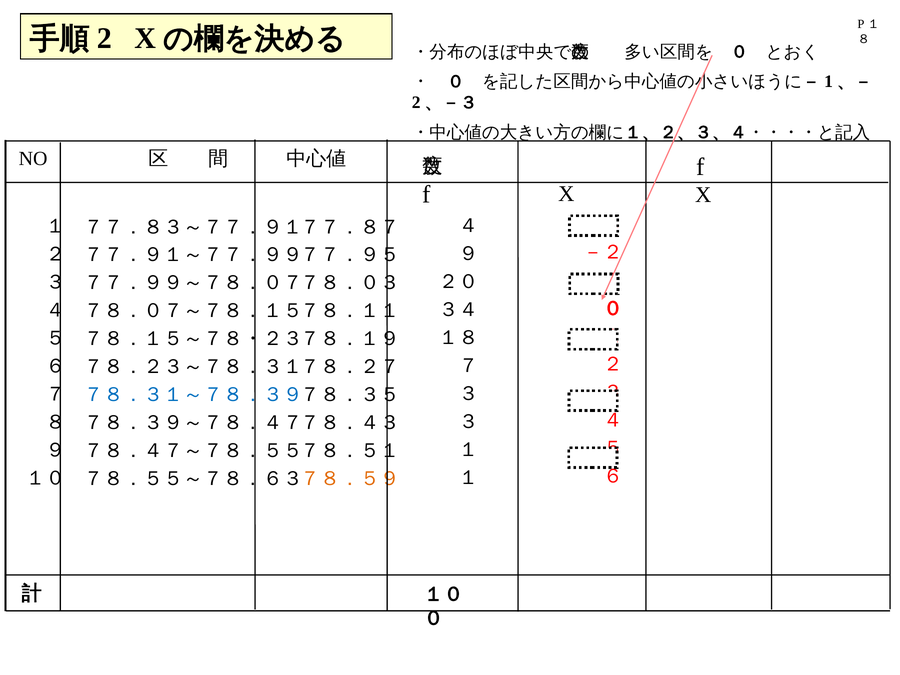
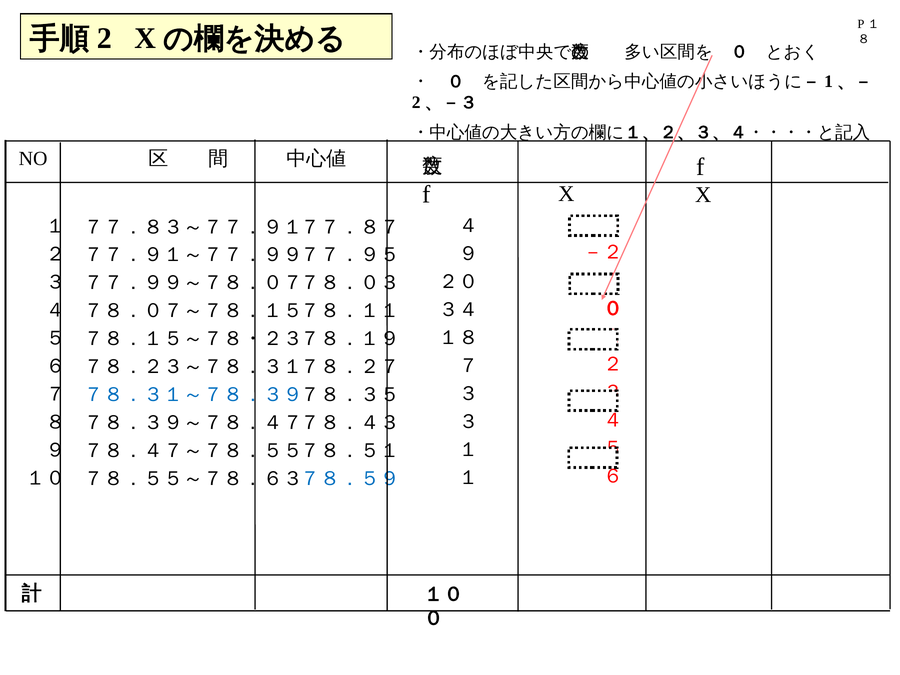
７８．５９ colour: orange -> blue
